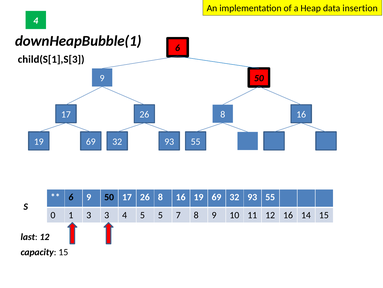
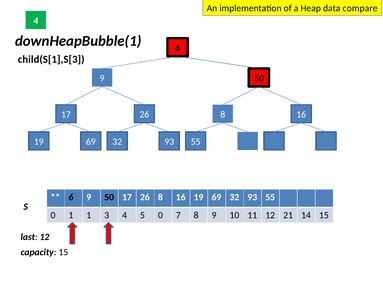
insertion: insertion -> compare
1 3: 3 -> 1
5 5: 5 -> 0
12 16: 16 -> 21
